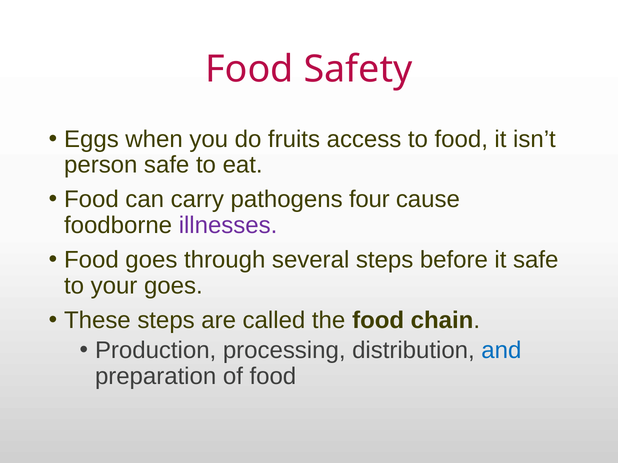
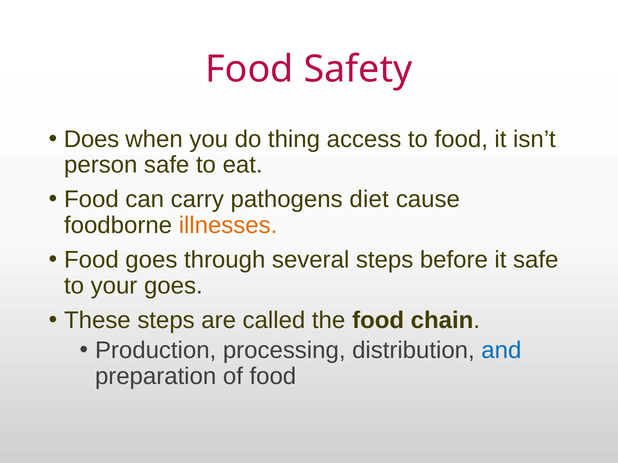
Eggs: Eggs -> Does
fruits: fruits -> thing
four: four -> diet
illnesses colour: purple -> orange
